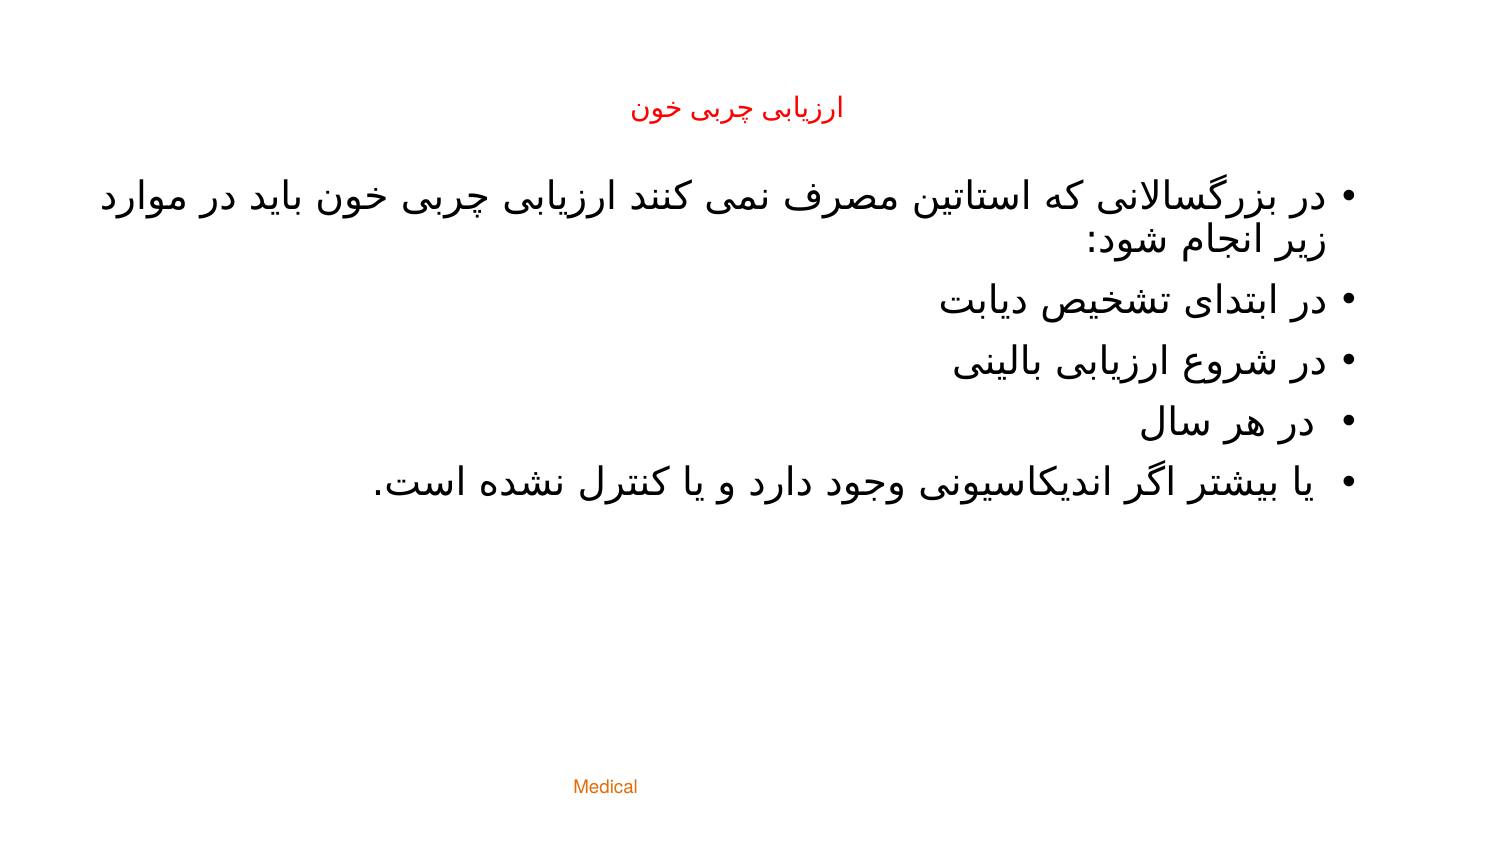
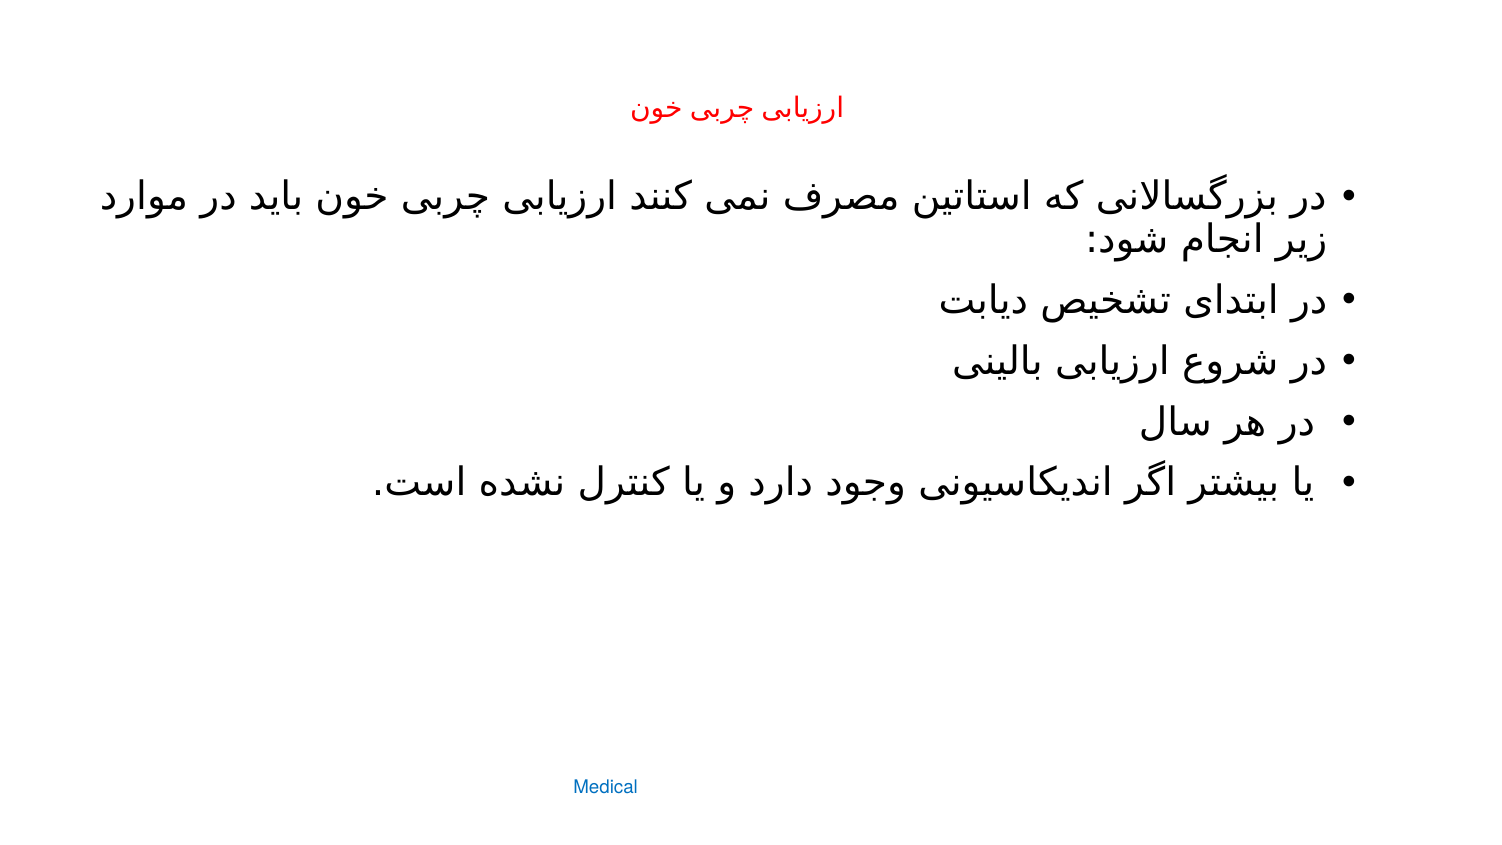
Medical colour: orange -> blue
